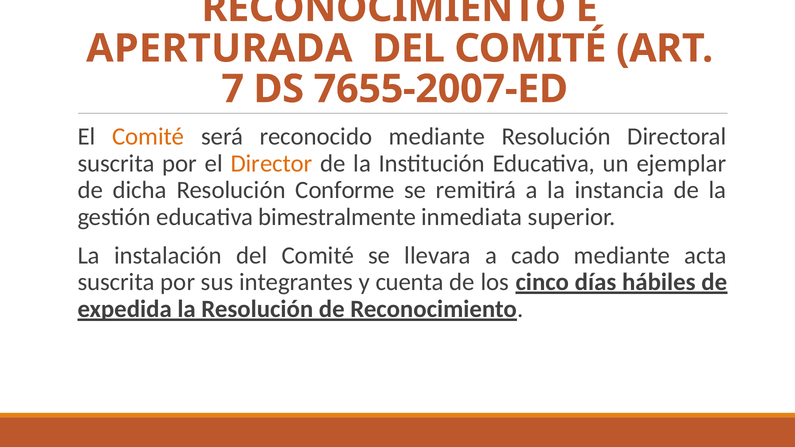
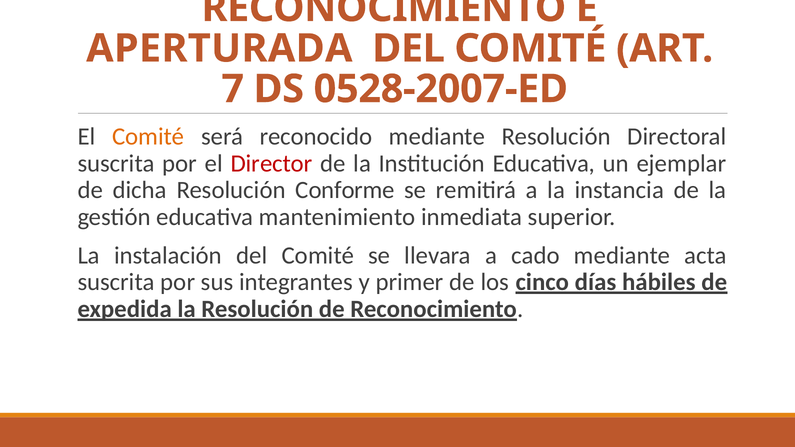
7655-2007-ED: 7655-2007-ED -> 0528-2007-ED
Director colour: orange -> red
bimestralmente: bimestralmente -> mantenimiento
cuenta: cuenta -> primer
